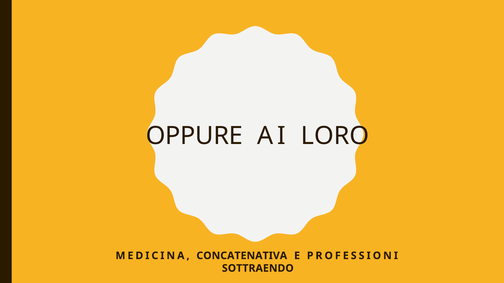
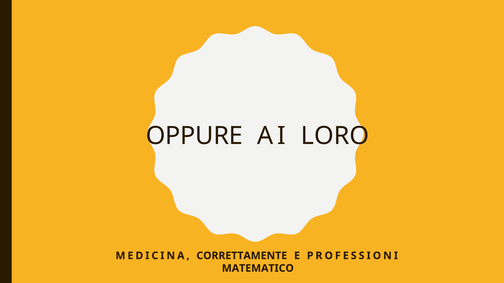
CONCATENATIVA: CONCATENATIVA -> CORRETTAMENTE
SOTTRAENDO: SOTTRAENDO -> MATEMATICO
